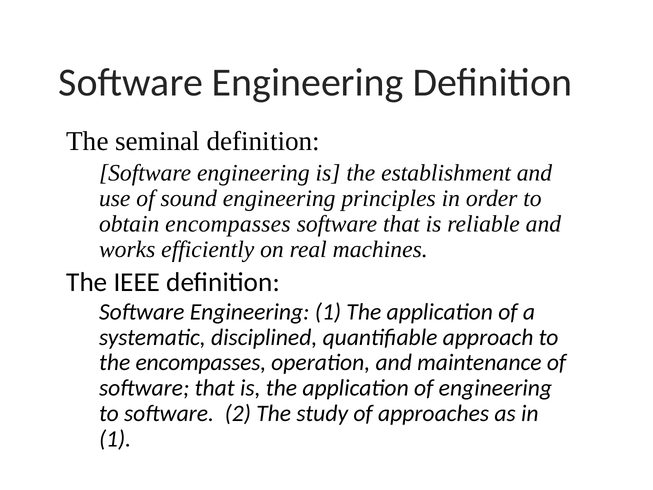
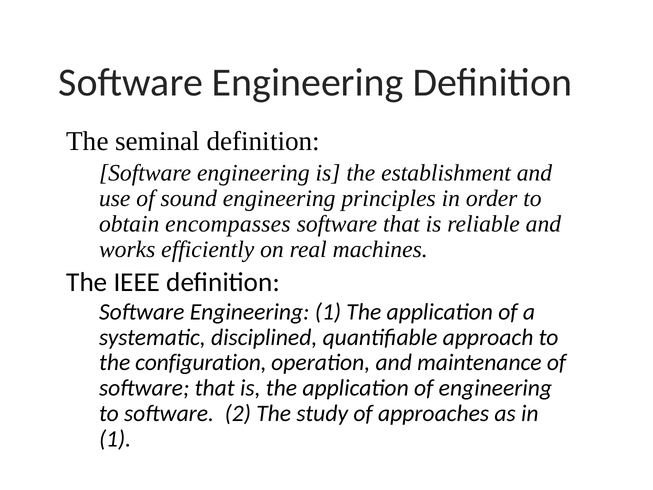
the encompasses: encompasses -> configuration
